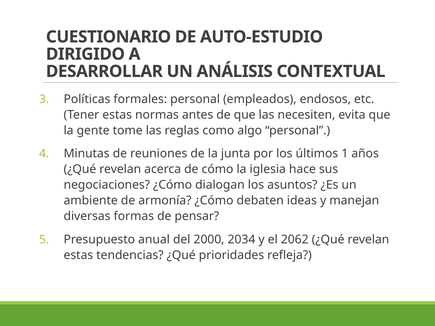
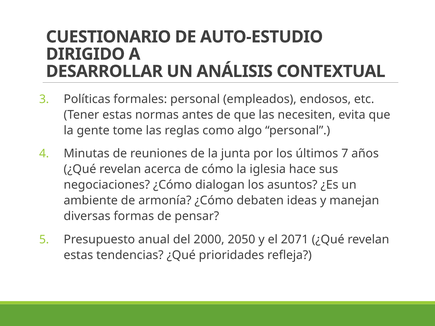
1: 1 -> 7
2034: 2034 -> 2050
2062: 2062 -> 2071
